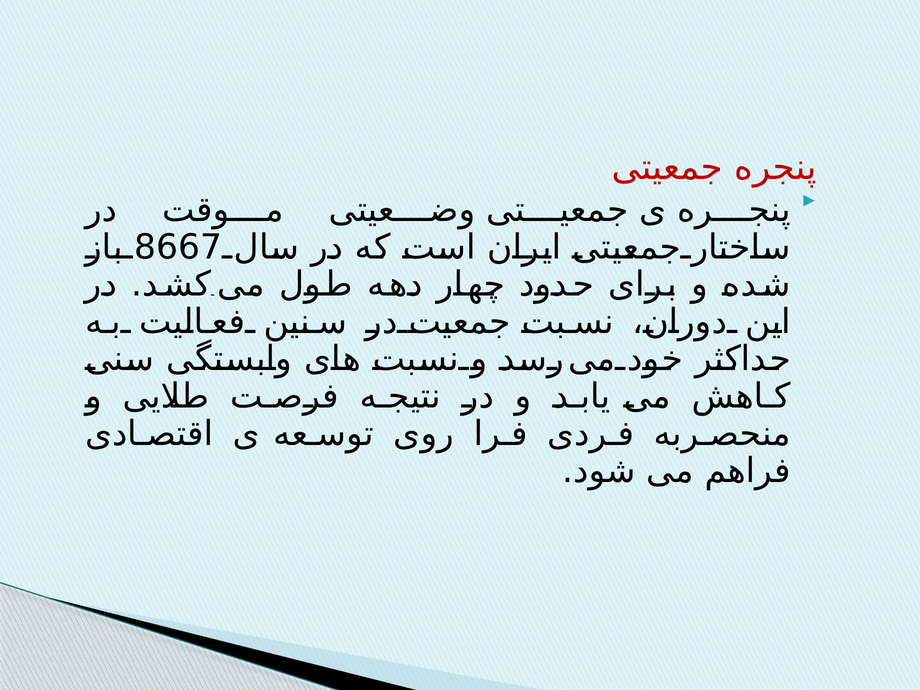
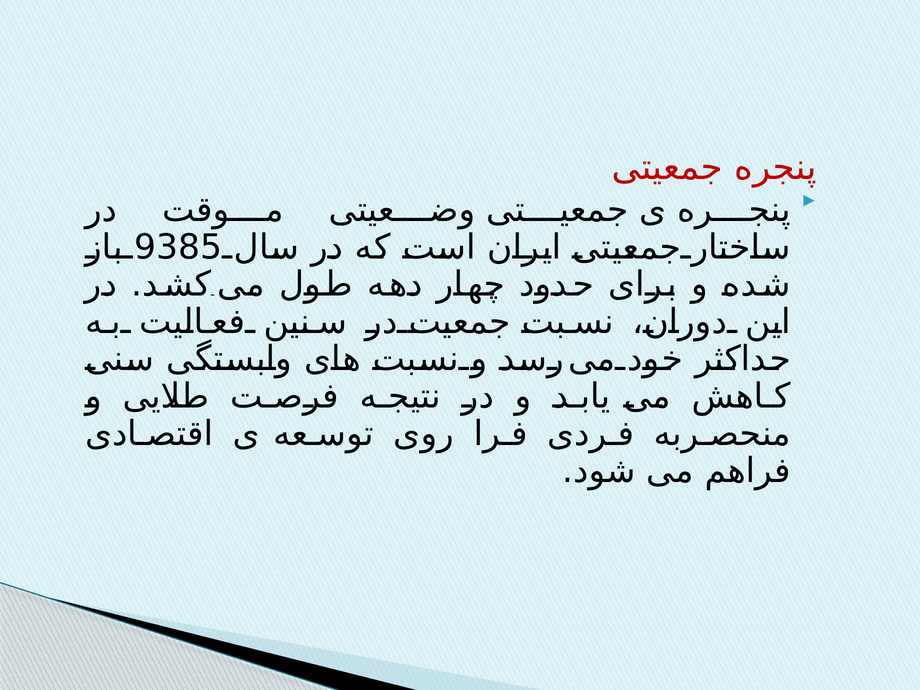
8667: 8667 -> 9385
